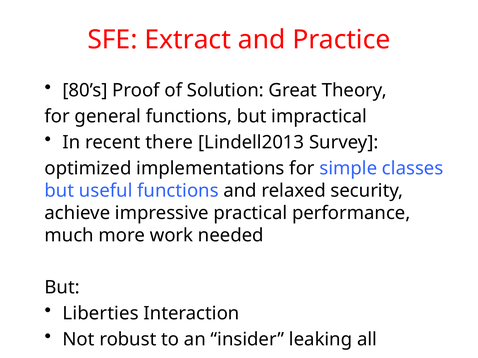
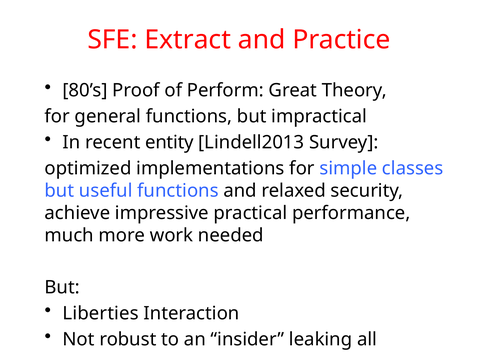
Solution: Solution -> Perform
there: there -> entity
